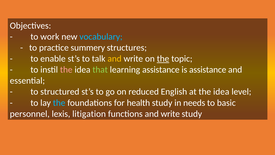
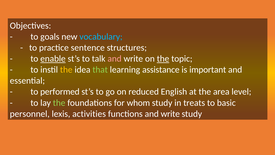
work: work -> goals
summery: summery -> sentence
enable underline: none -> present
and at (115, 59) colour: yellow -> pink
the at (66, 70) colour: pink -> yellow
is assistance: assistance -> important
structured: structured -> performed
at the idea: idea -> area
the at (59, 103) colour: light blue -> light green
health: health -> whom
needs: needs -> treats
litigation: litigation -> activities
